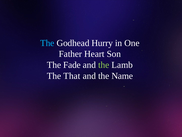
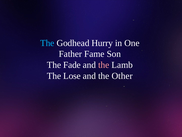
Heart: Heart -> Fame
the at (104, 65) colour: light green -> pink
That: That -> Lose
Name: Name -> Other
